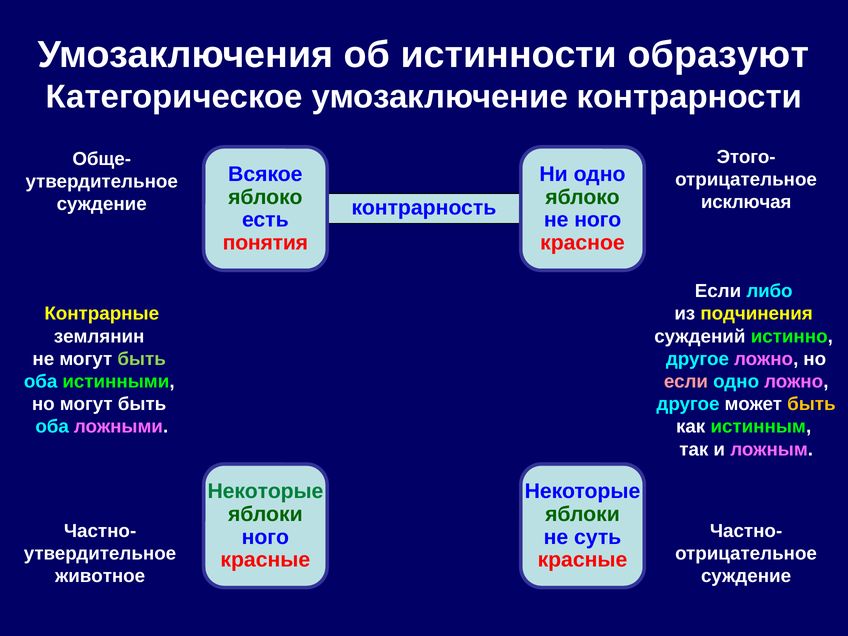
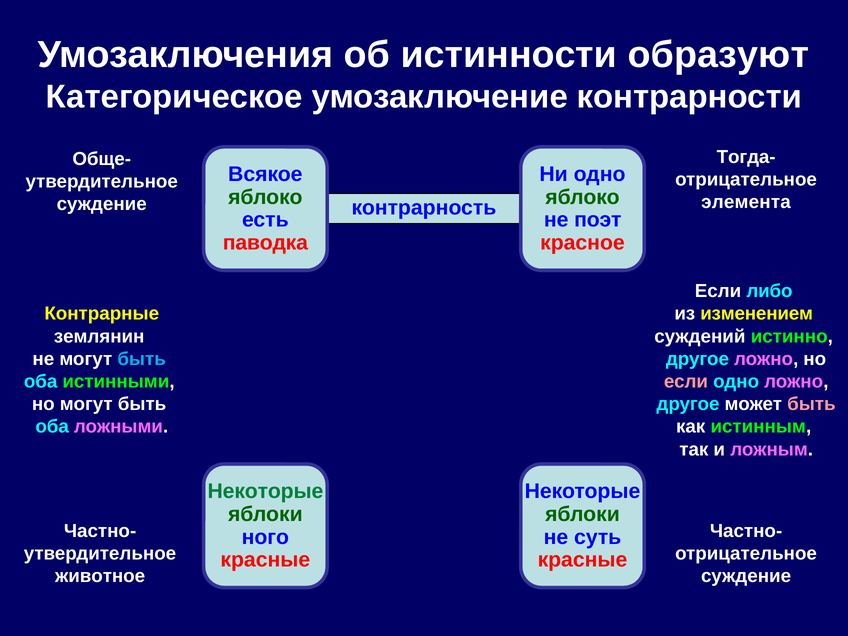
Этого-: Этого- -> Тогда-
исключая: исключая -> элемента
не ного: ного -> поэт
понятия: понятия -> паводка
подчинения: подчинения -> изменением
быть at (142, 359) colour: light green -> light blue
быть at (811, 404) colour: yellow -> pink
